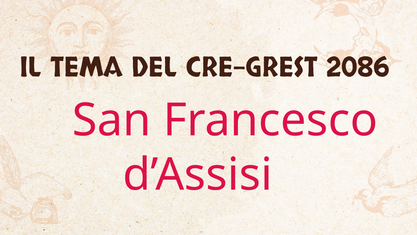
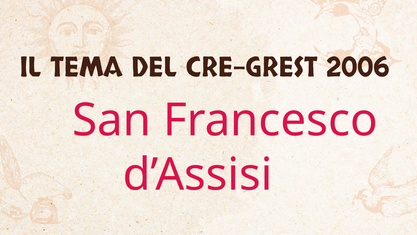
2086: 2086 -> 2006
